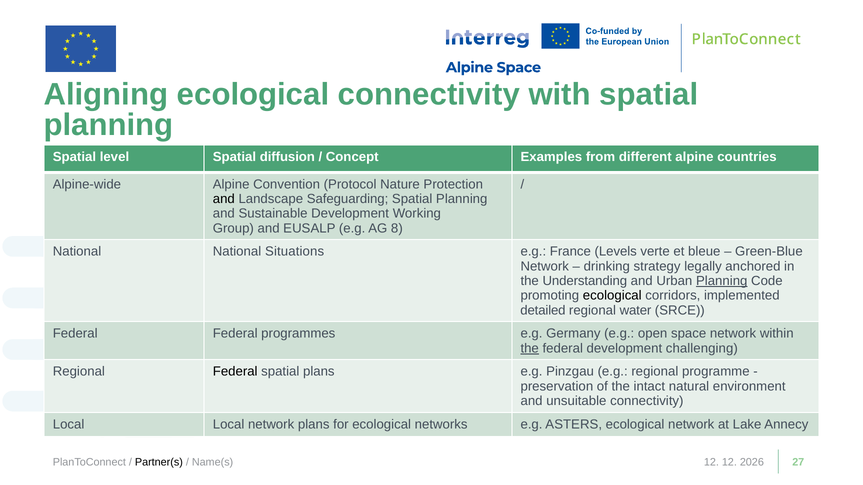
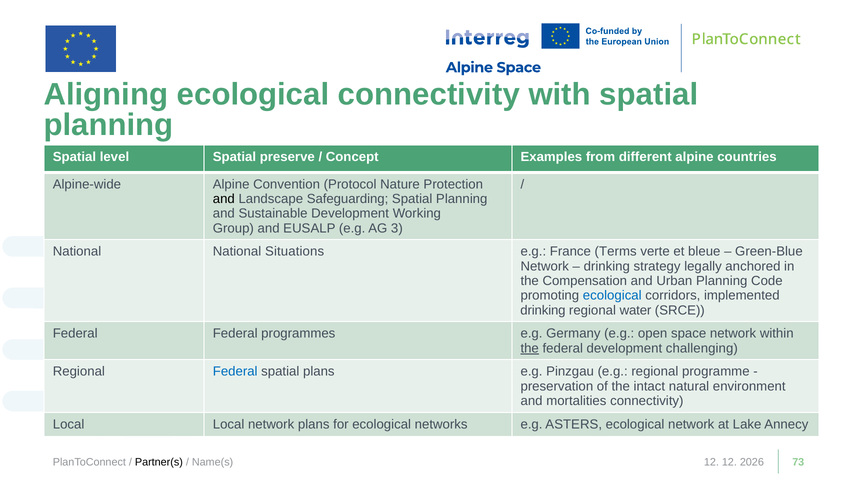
diffusion: diffusion -> preserve
8: 8 -> 3
Levels: Levels -> Terms
Understanding: Understanding -> Compensation
Planning at (722, 281) underline: present -> none
ecological at (612, 296) colour: black -> blue
detailed at (543, 311): detailed -> drinking
Federal at (235, 372) colour: black -> blue
unsuitable: unsuitable -> mortalities
27: 27 -> 73
